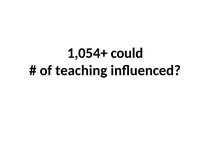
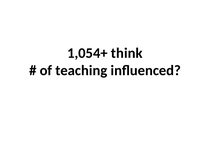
could: could -> think
